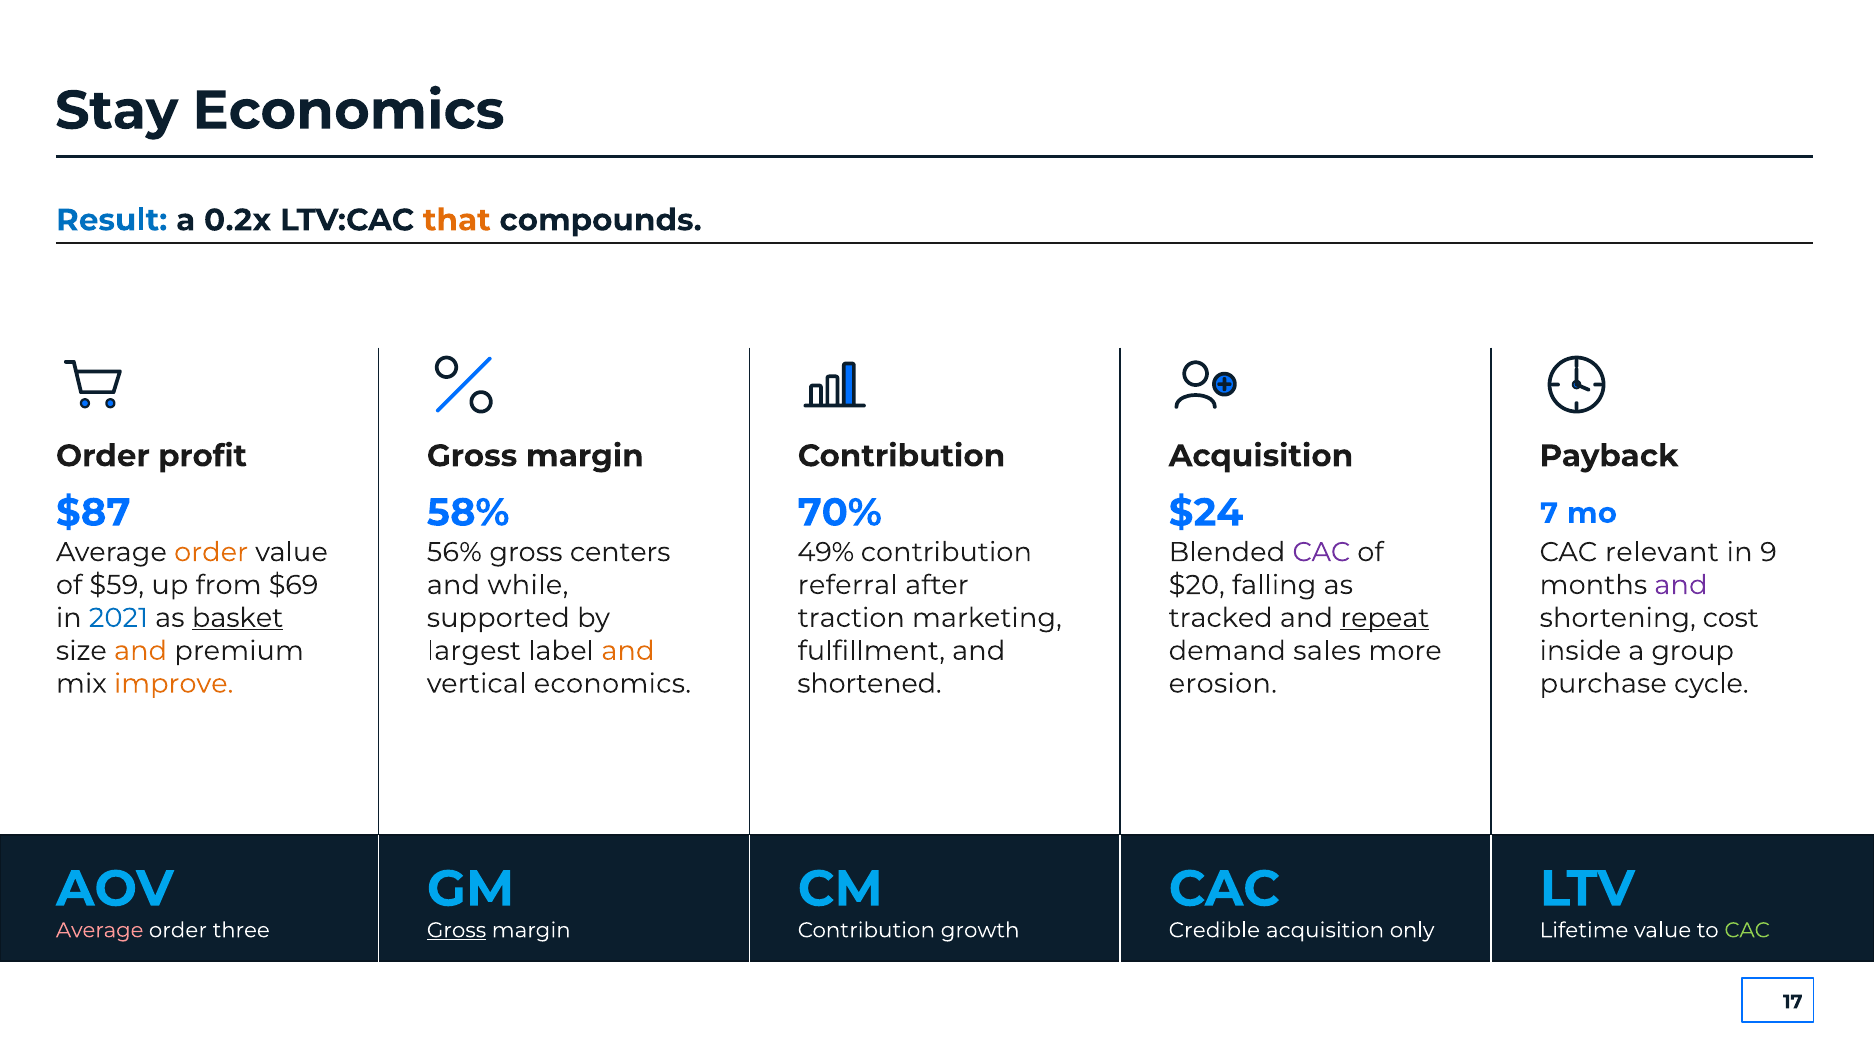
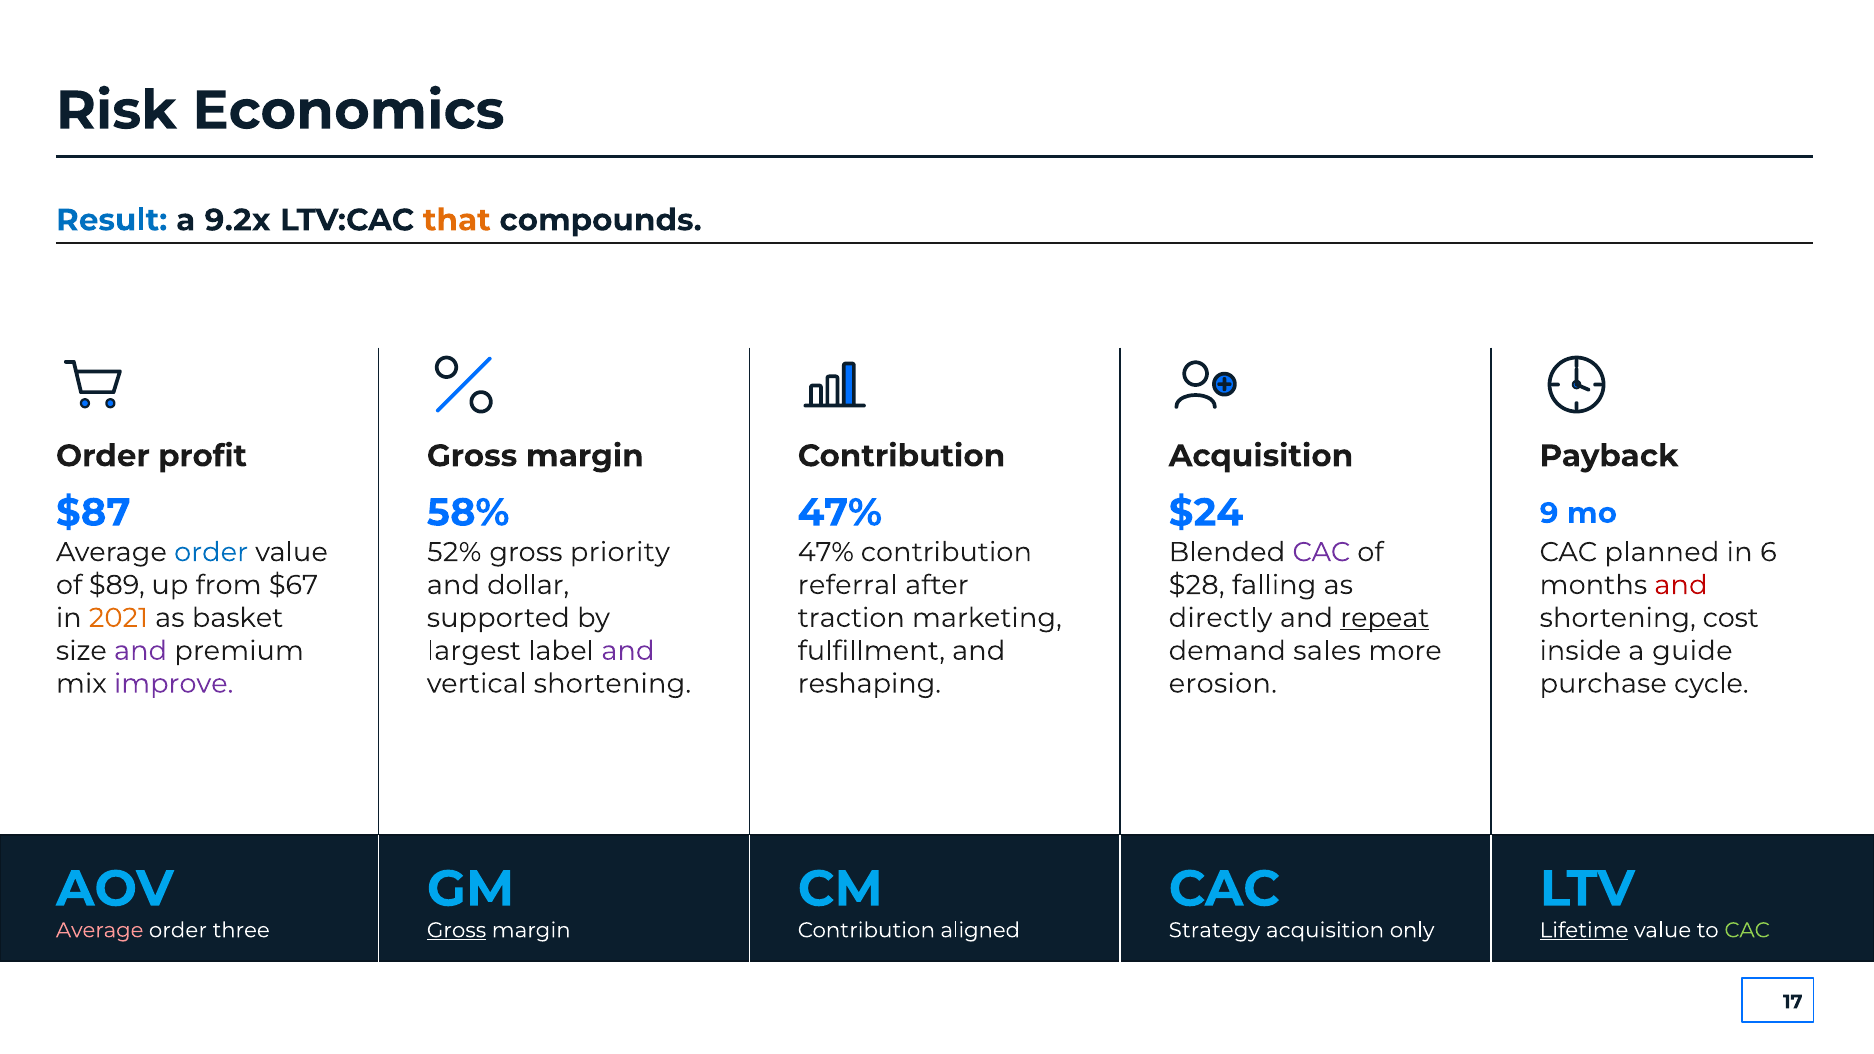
Stay: Stay -> Risk
0.2x: 0.2x -> 9.2x
58% 70%: 70% -> 47%
7: 7 -> 9
order at (211, 552) colour: orange -> blue
56%: 56% -> 52%
centers: centers -> priority
49% at (826, 552): 49% -> 47%
relevant: relevant -> planned
9: 9 -> 6
$59: $59 -> $89
$69: $69 -> $67
while: while -> dollar
$20: $20 -> $28
and at (1681, 585) colour: purple -> red
2021 colour: blue -> orange
basket underline: present -> none
tracked: tracked -> directly
and at (141, 651) colour: orange -> purple
and at (628, 651) colour: orange -> purple
group: group -> guide
improve colour: orange -> purple
vertical economics: economics -> shortening
shortened: shortened -> reshaping
growth: growth -> aligned
Credible: Credible -> Strategy
Lifetime underline: none -> present
